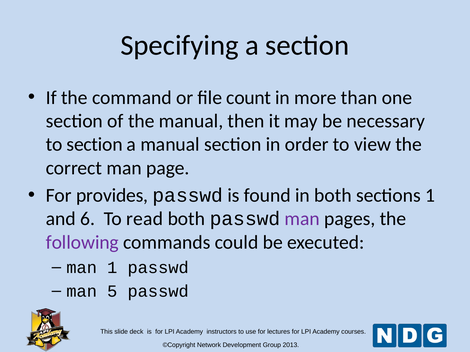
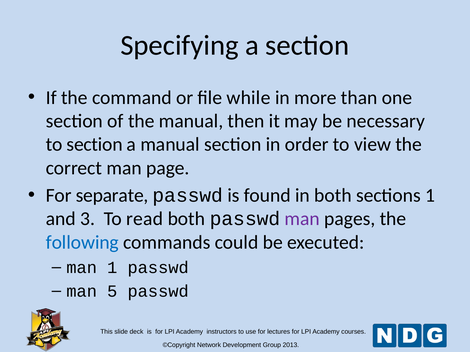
count: count -> while
provides: provides -> separate
6: 6 -> 3
following colour: purple -> blue
